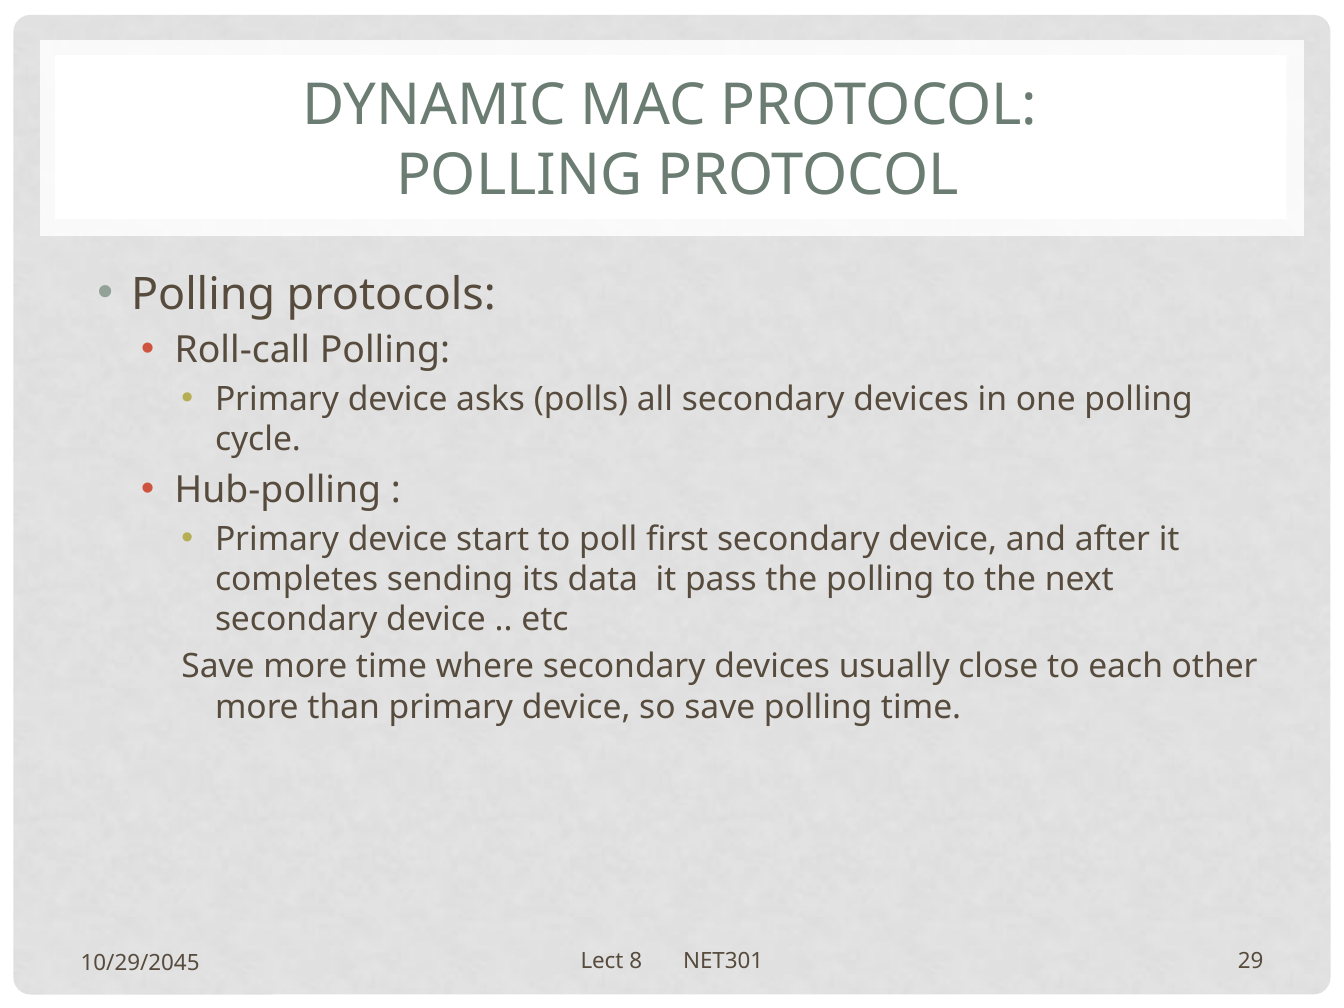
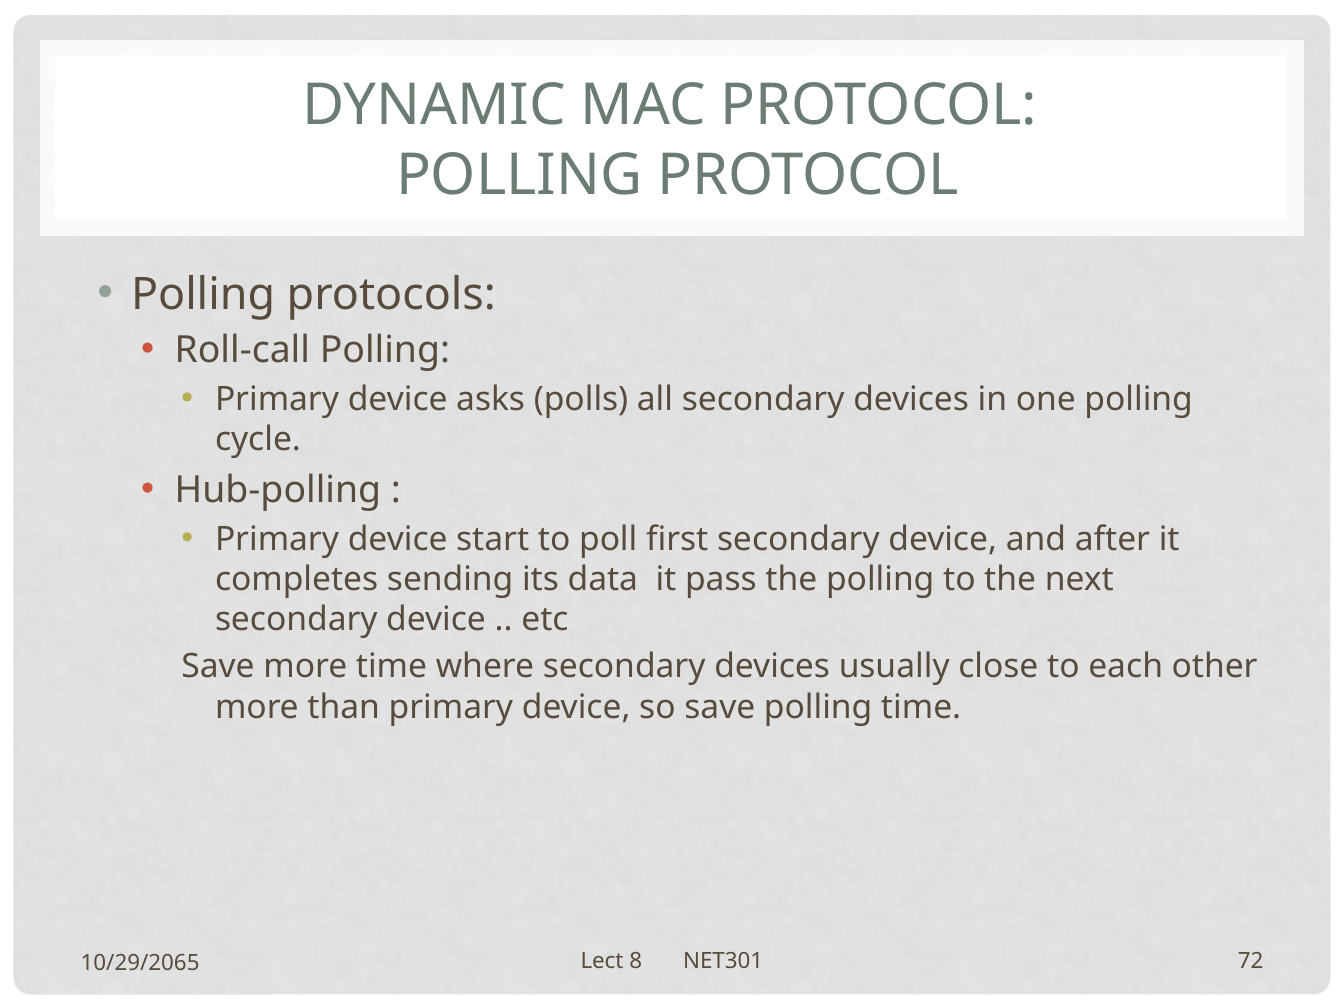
29: 29 -> 72
10/29/2045: 10/29/2045 -> 10/29/2065
